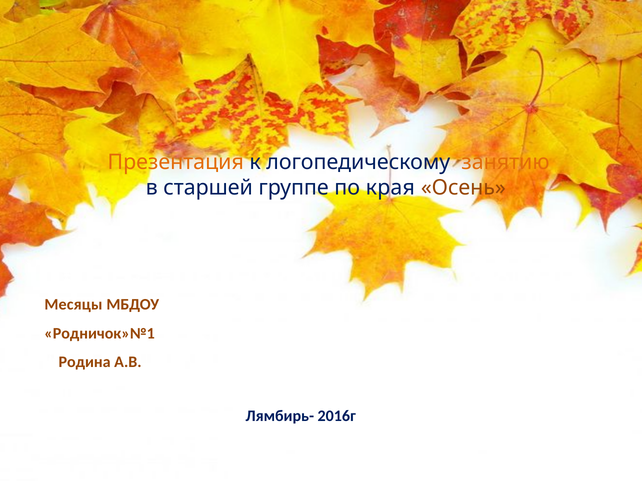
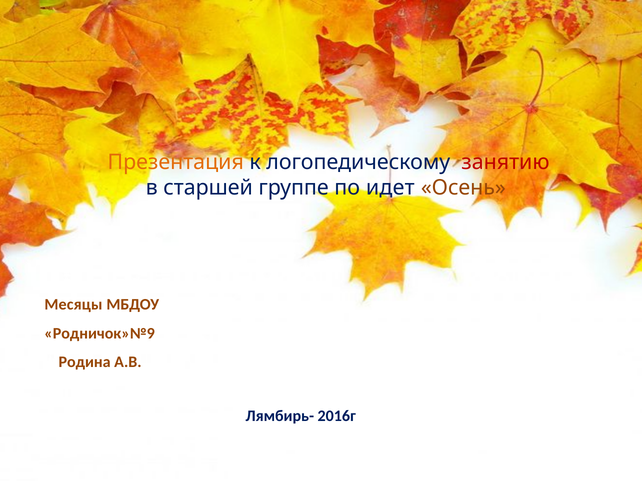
занятию colour: orange -> red
края: края -> идет
Родничок»№1: Родничок»№1 -> Родничок»№9
